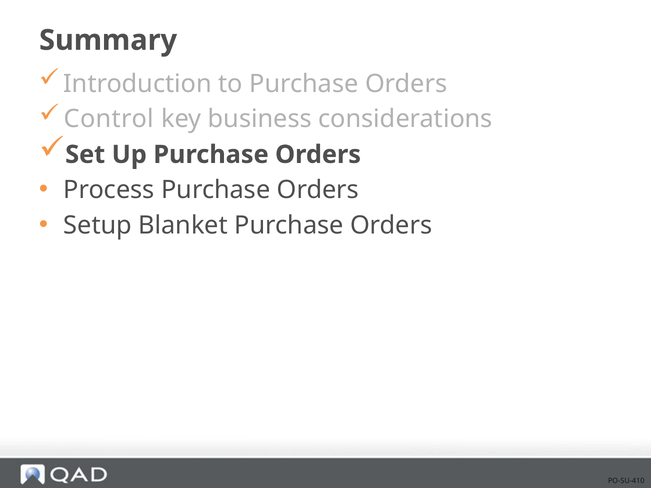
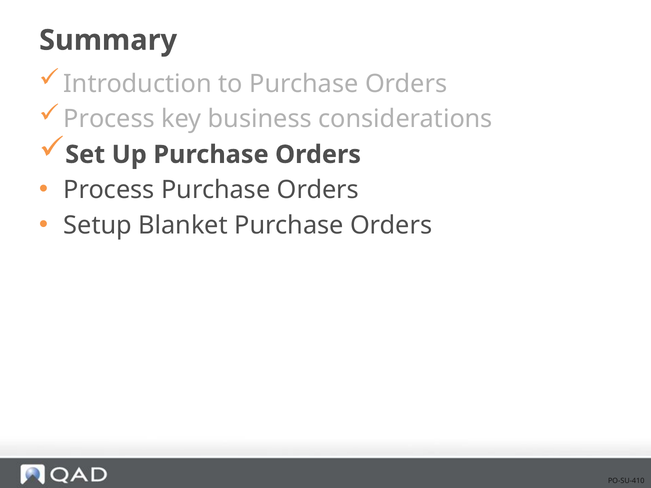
Control at (109, 119): Control -> Process
